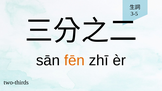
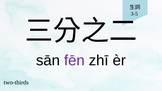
fēn colour: orange -> purple
